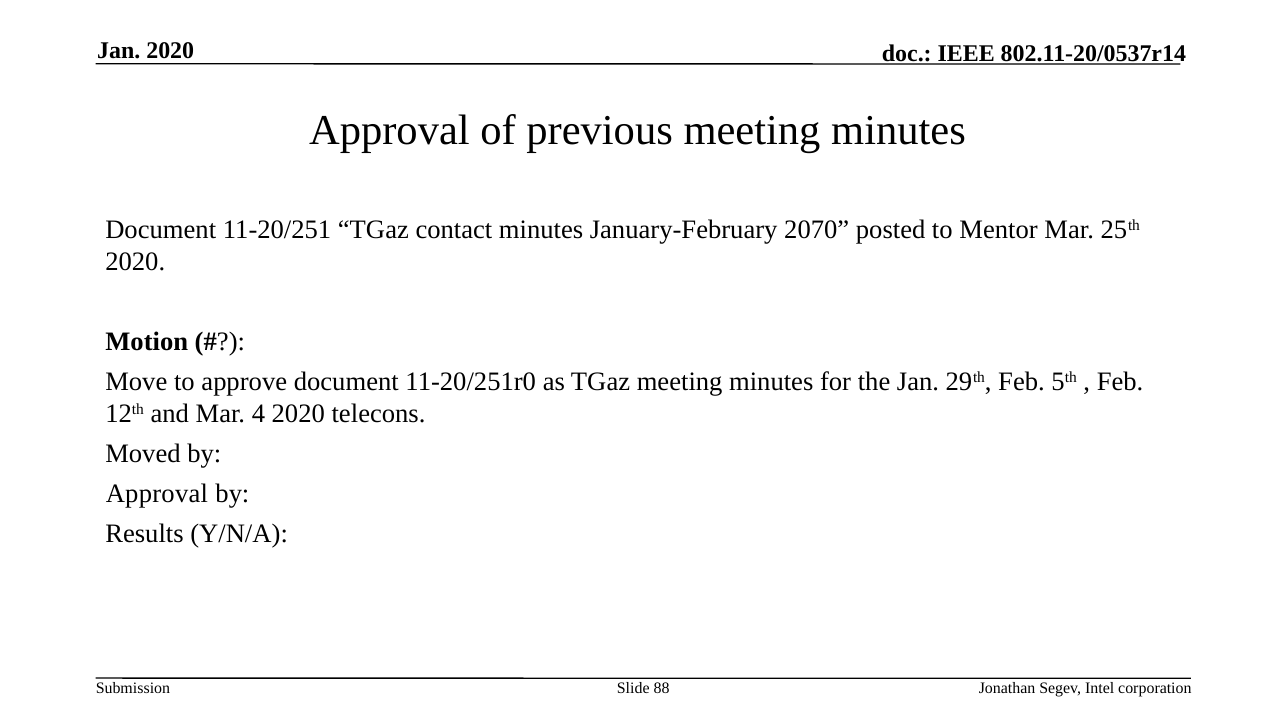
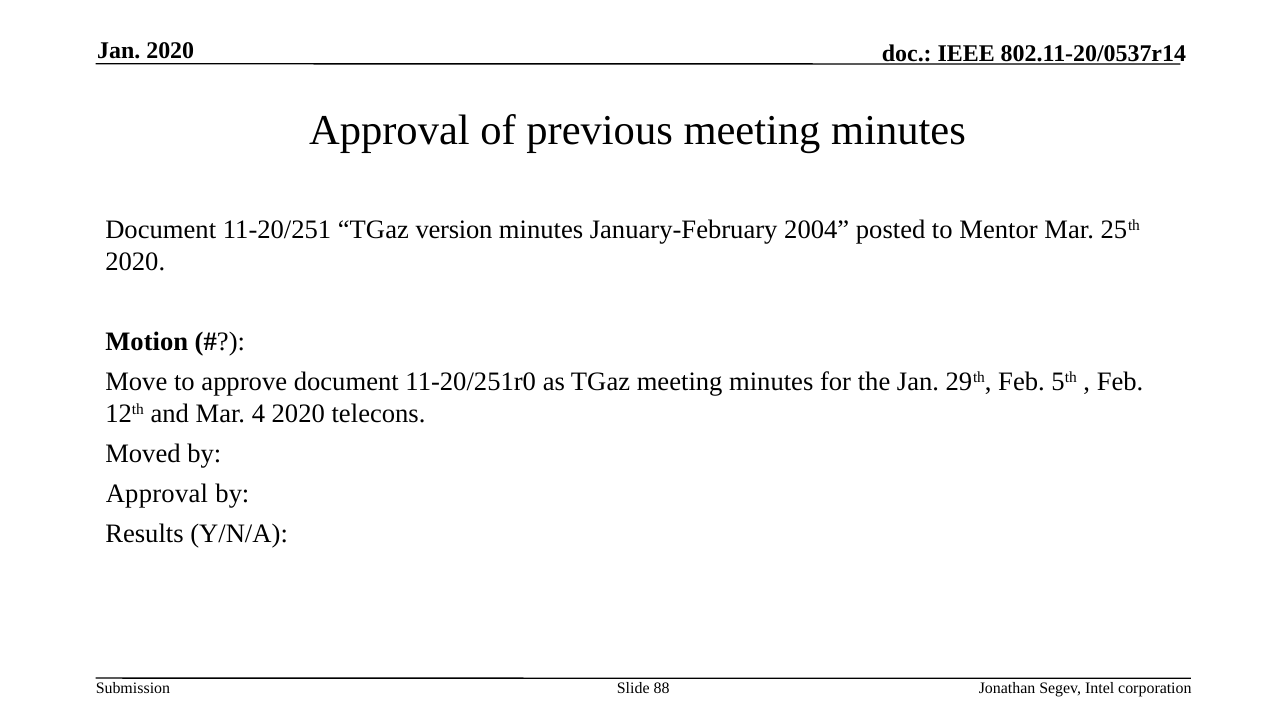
contact: contact -> version
2070: 2070 -> 2004
